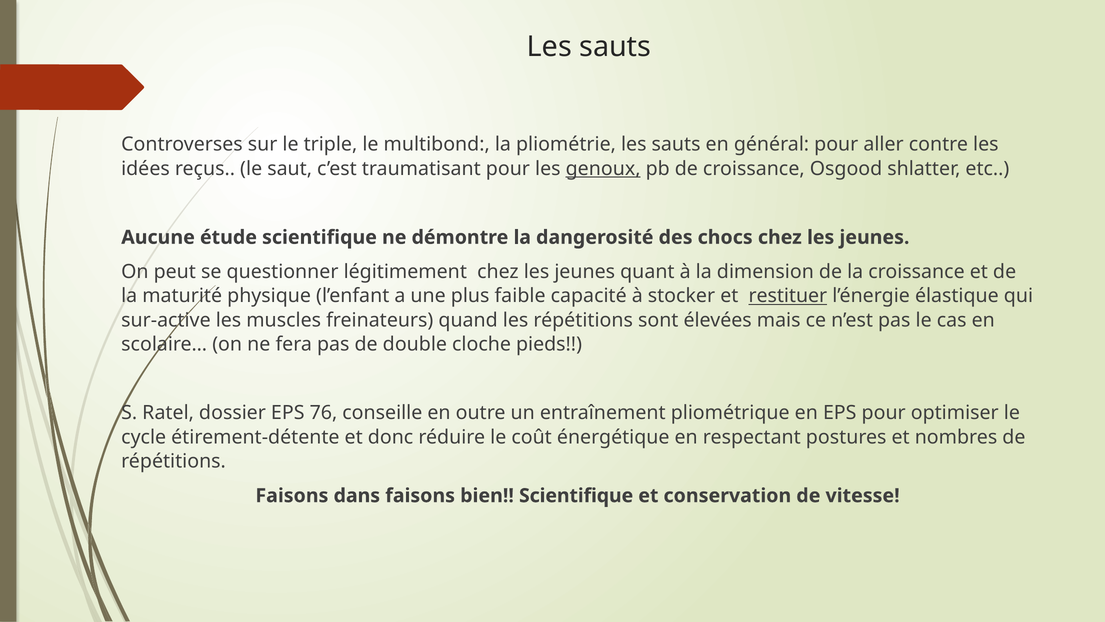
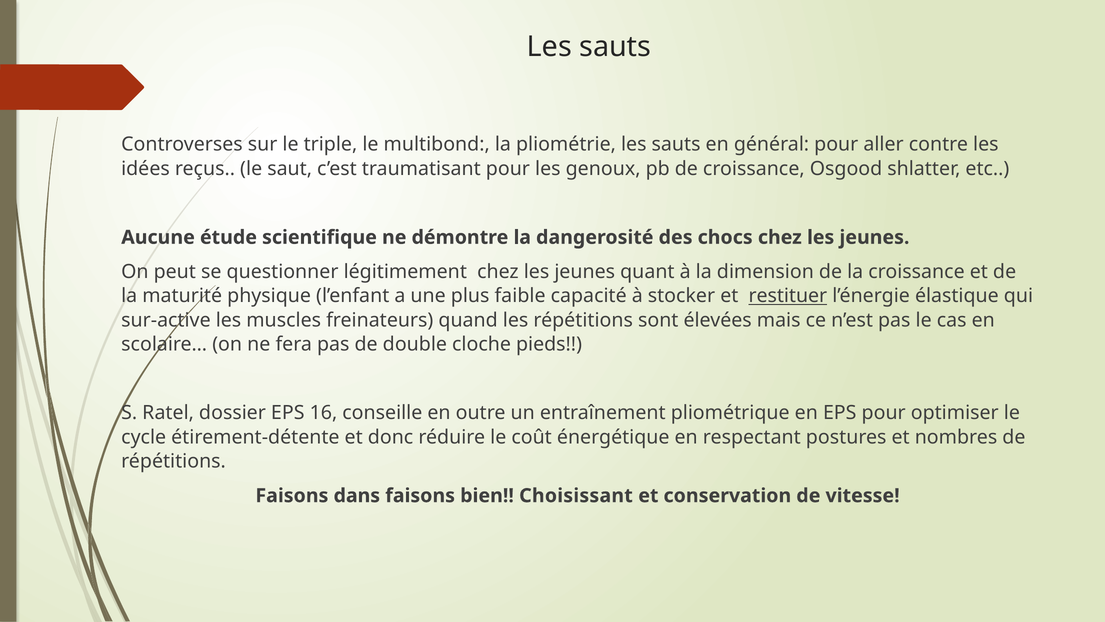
genoux underline: present -> none
76: 76 -> 16
bien Scientifique: Scientifique -> Choisissant
